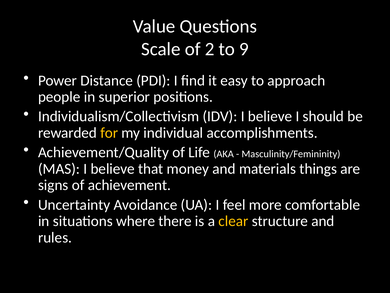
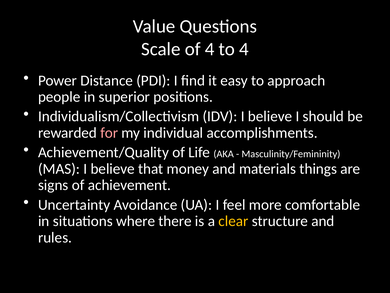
of 2: 2 -> 4
to 9: 9 -> 4
for colour: yellow -> pink
